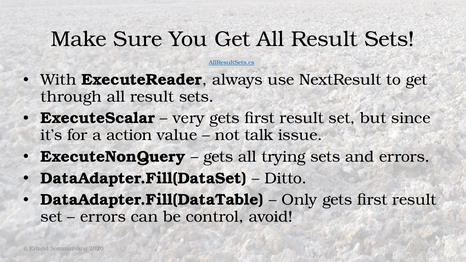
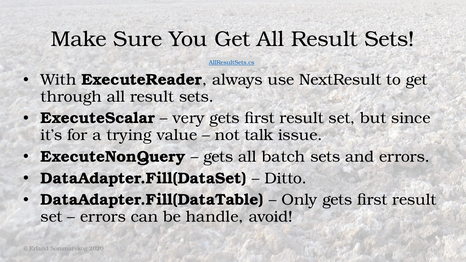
action: action -> trying
trying: trying -> batch
control: control -> handle
